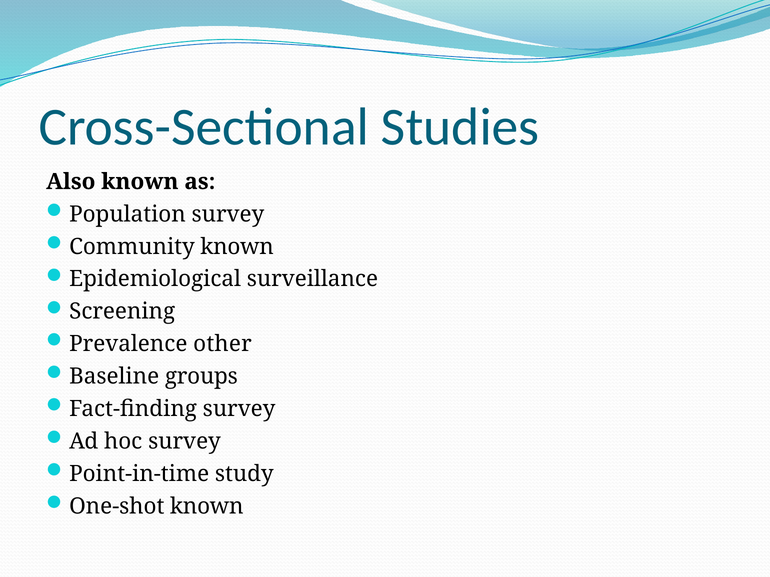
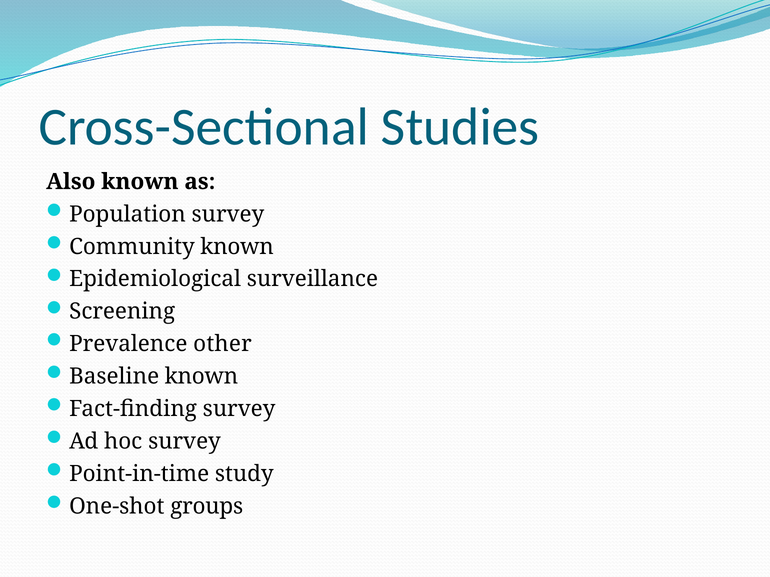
Baseline groups: groups -> known
One-shot known: known -> groups
